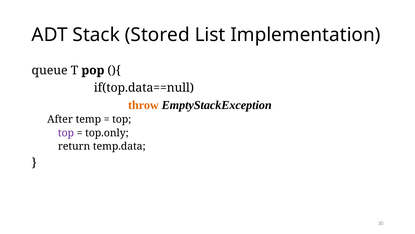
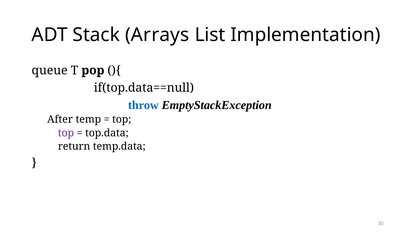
Stored: Stored -> Arrays
throw colour: orange -> blue
top.only: top.only -> top.data
